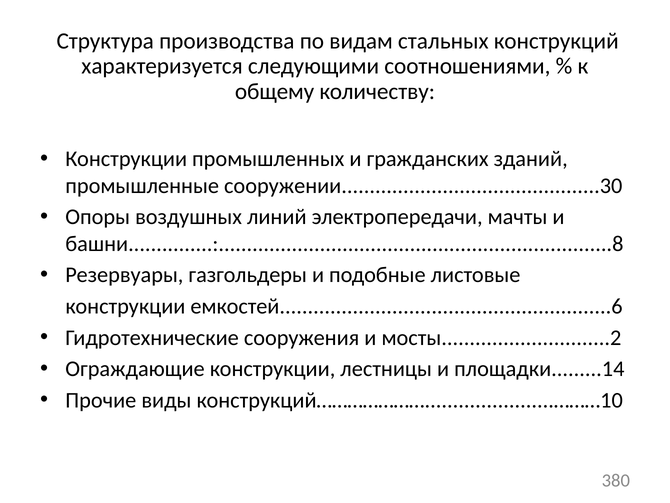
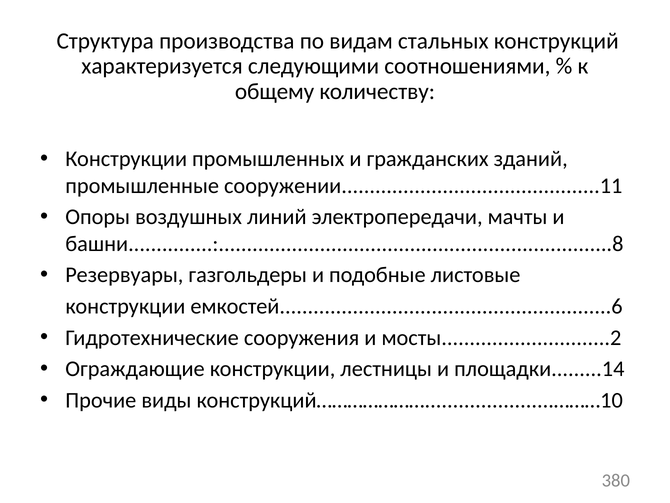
сооружении..............................................30: сооружении..............................................30 -> сооружении..............................................11
